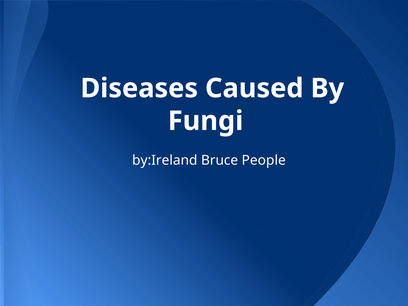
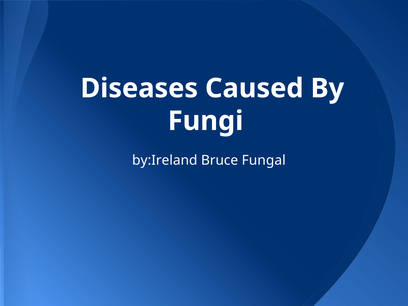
People: People -> Fungal
